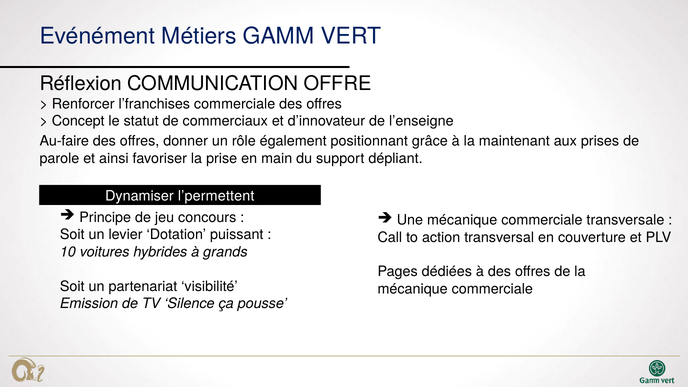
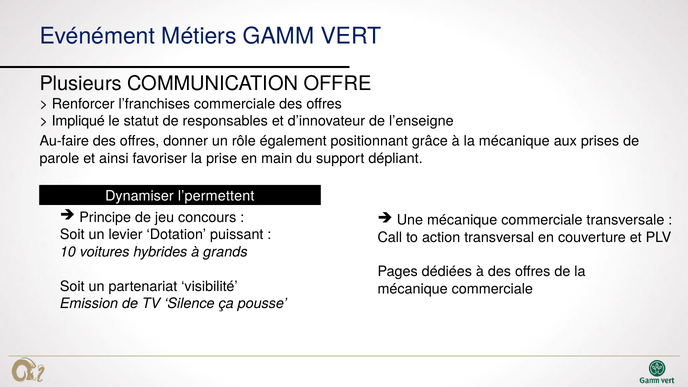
Réflexion: Réflexion -> Plusieurs
Concept: Concept -> Impliqué
commerciaux: commerciaux -> responsables
à la maintenant: maintenant -> mécanique
